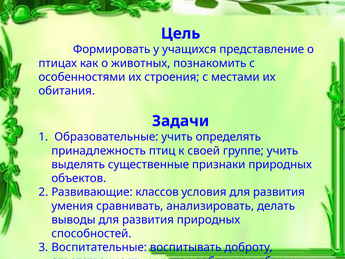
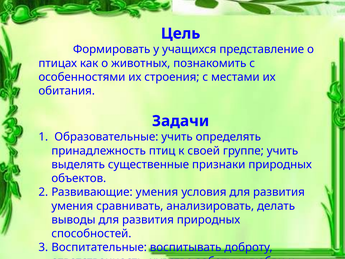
Развивающие классов: классов -> умения
